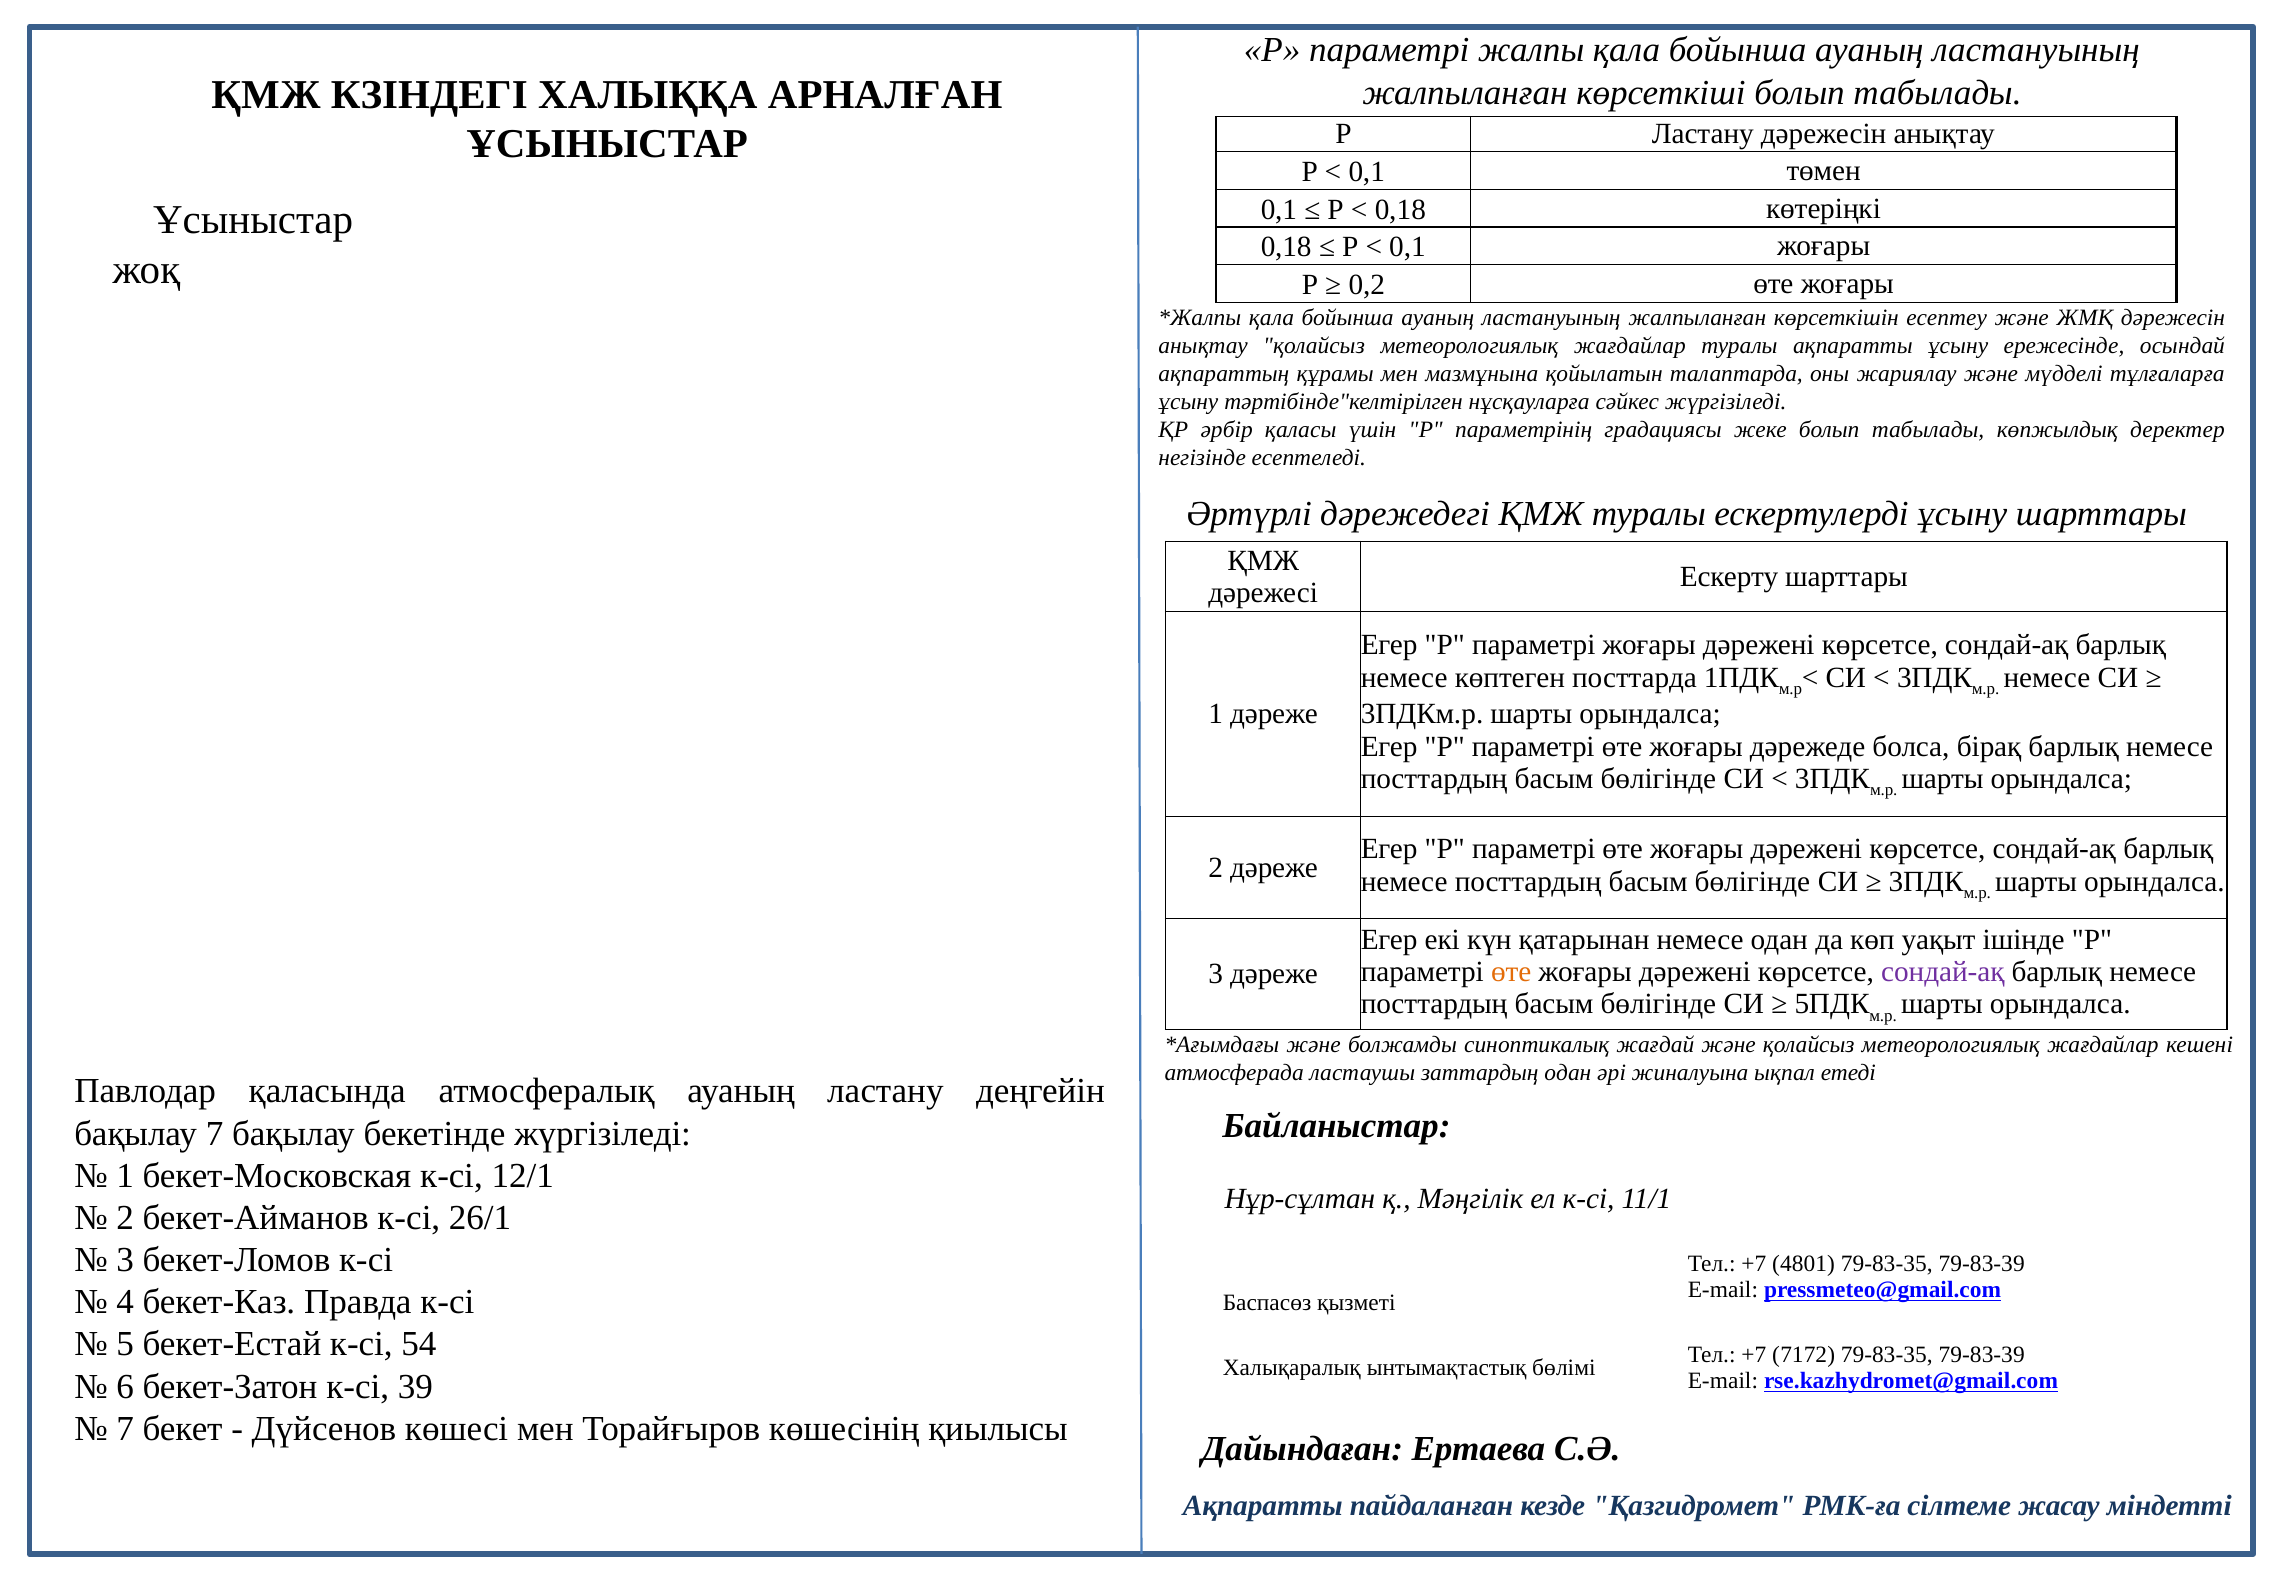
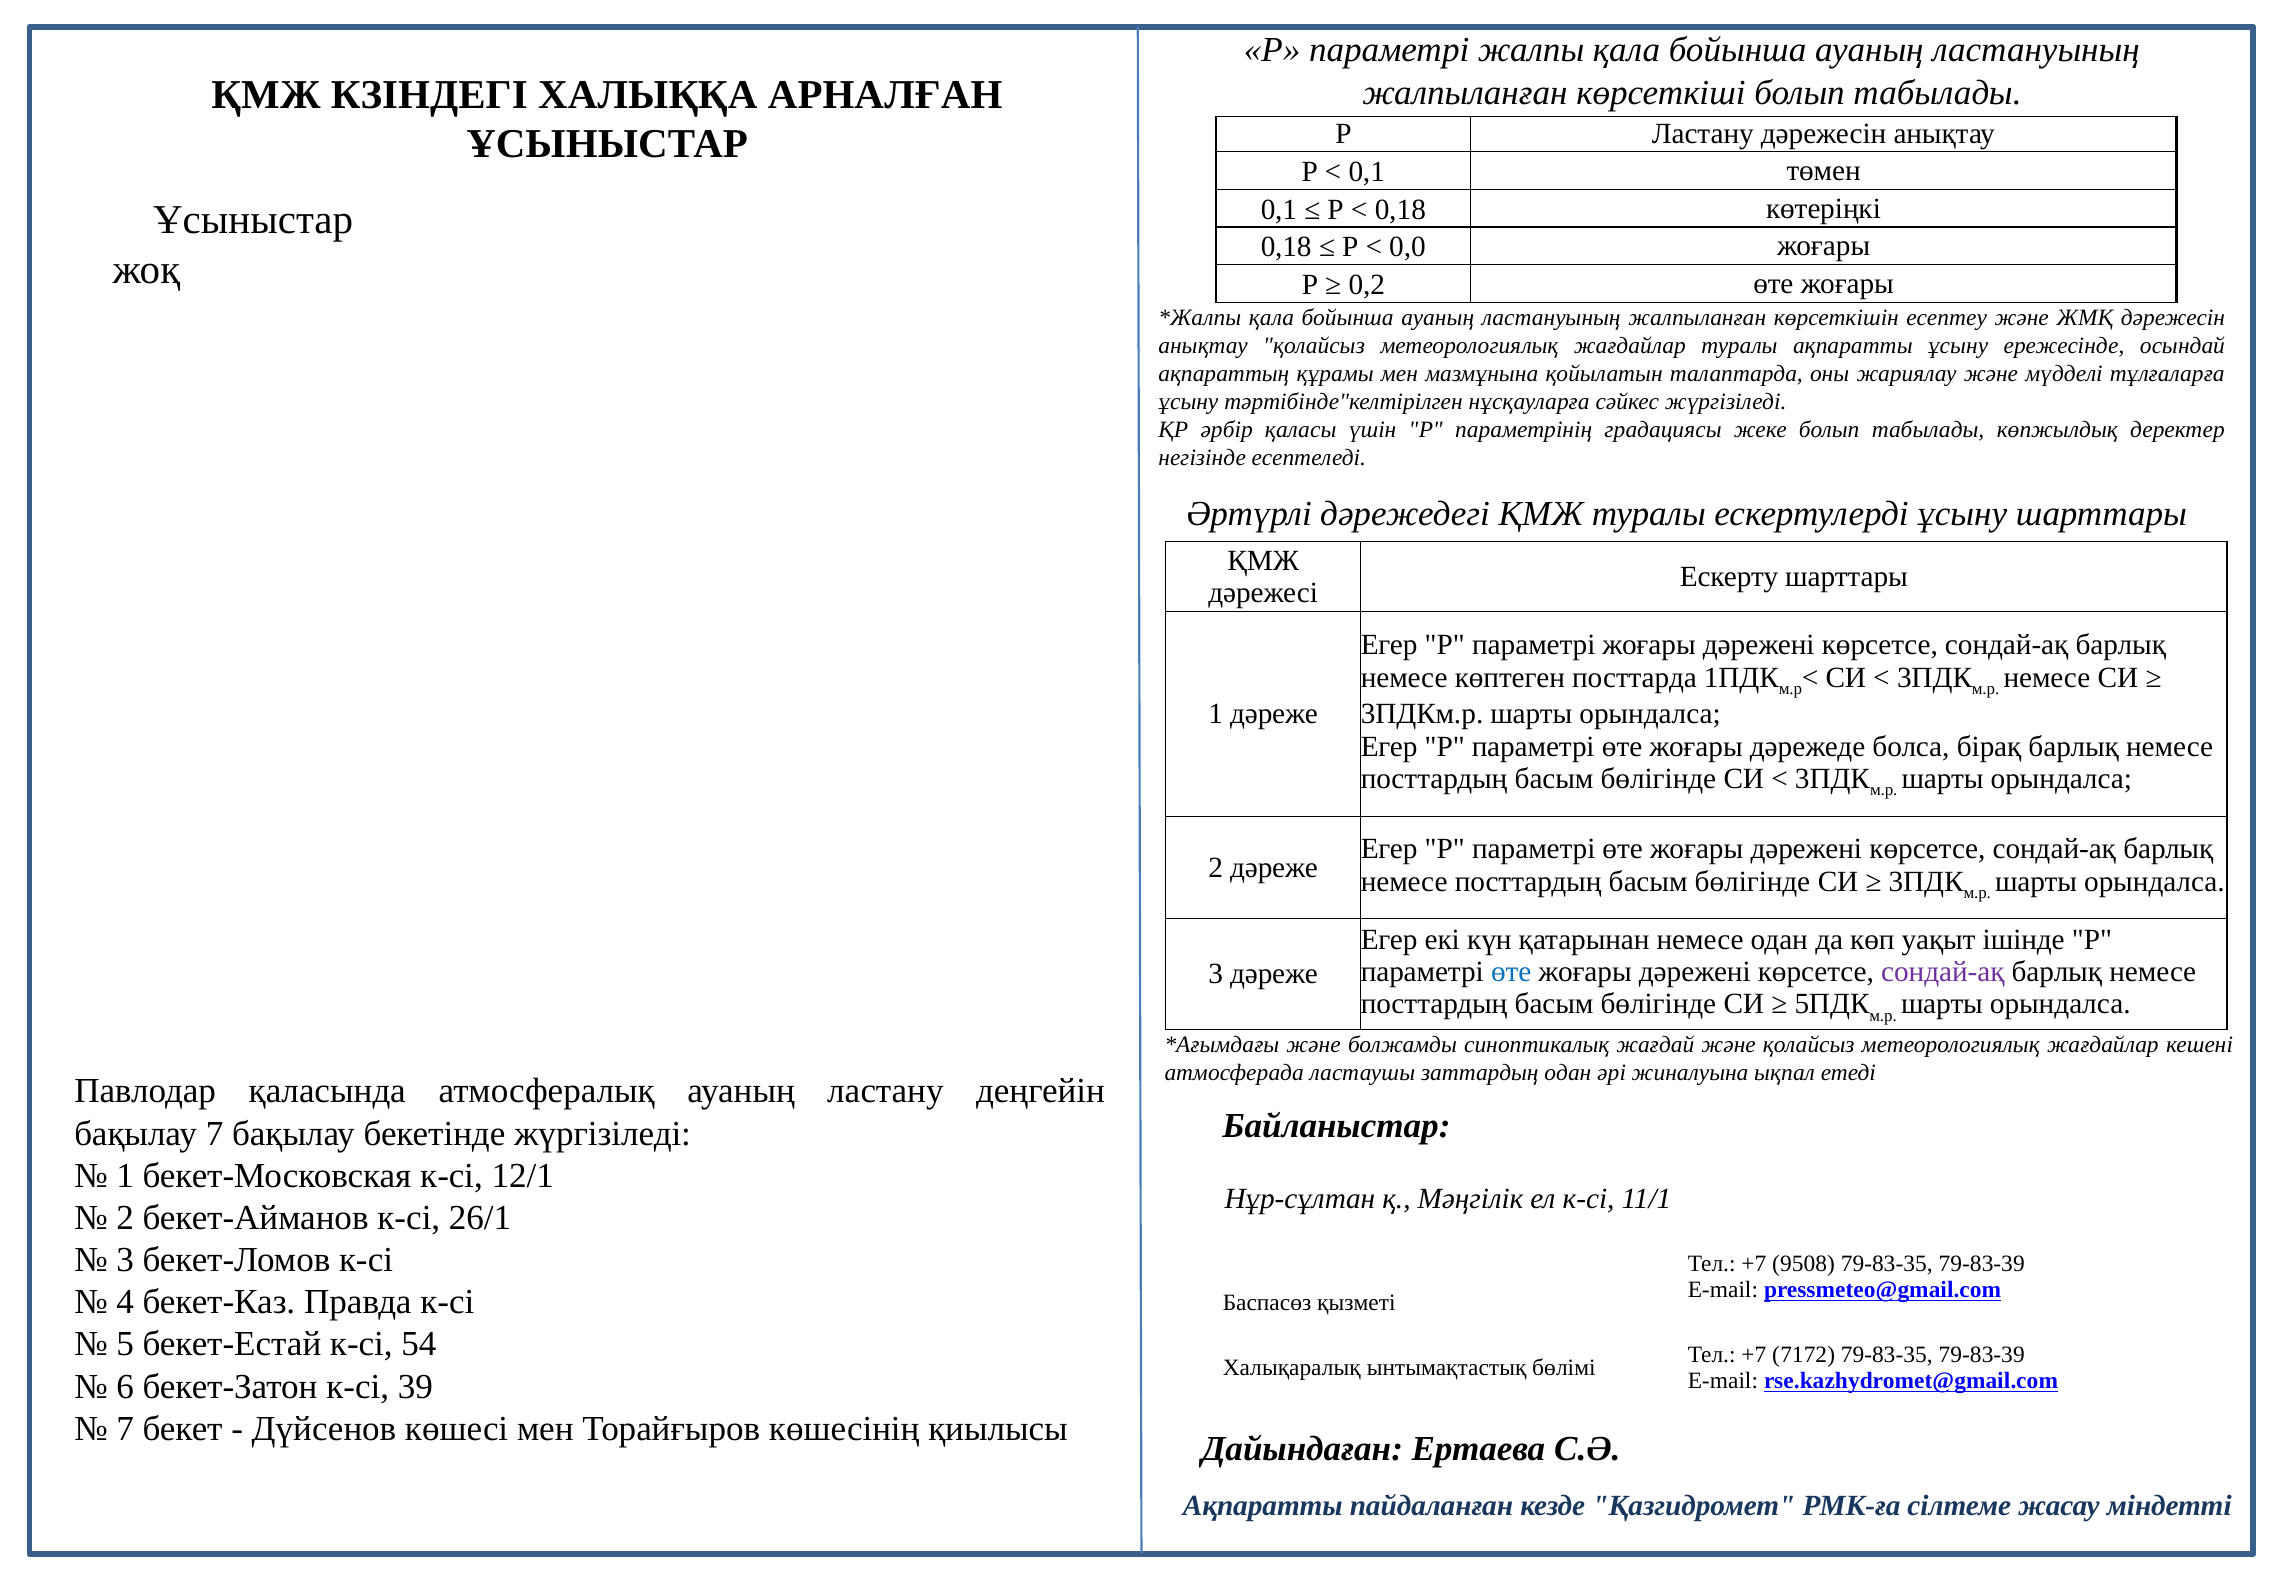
0,1 at (1408, 247): 0,1 -> 0,0
өте at (1511, 972) colour: orange -> blue
4801: 4801 -> 9508
